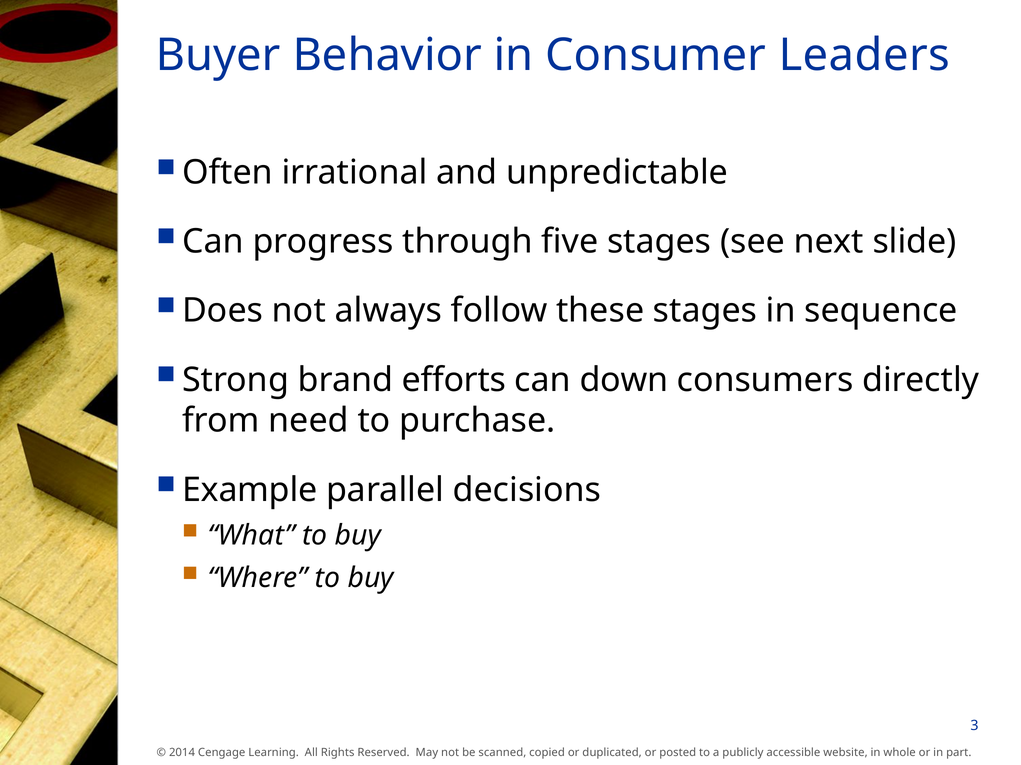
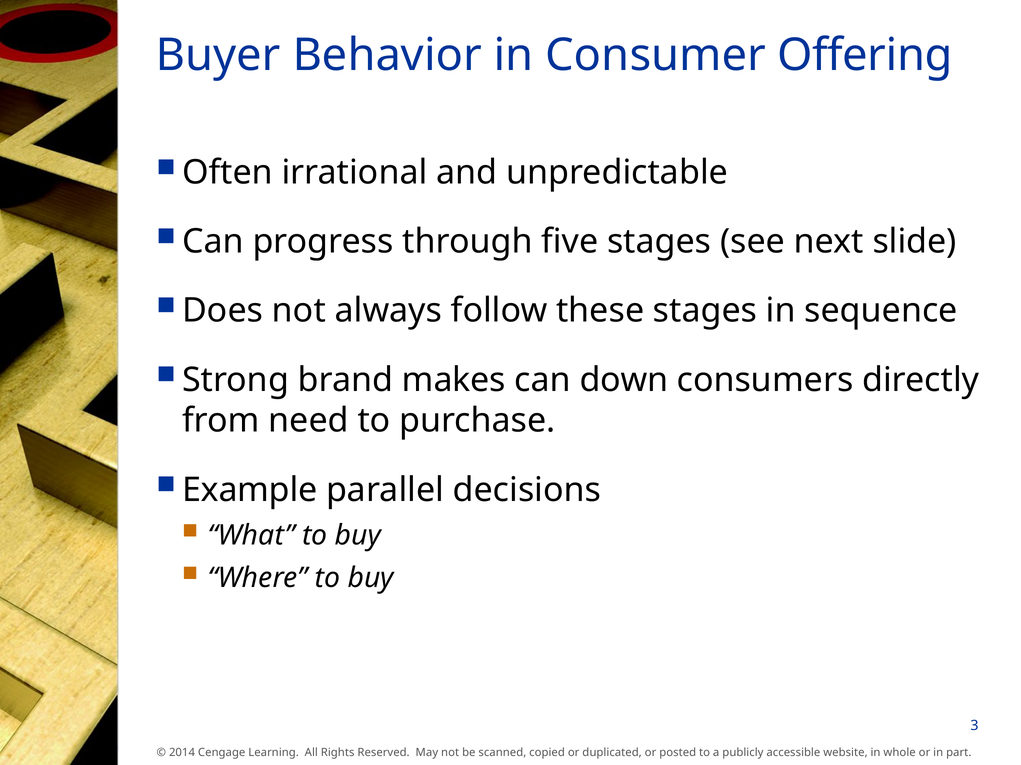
Leaders: Leaders -> Offering
efforts: efforts -> makes
